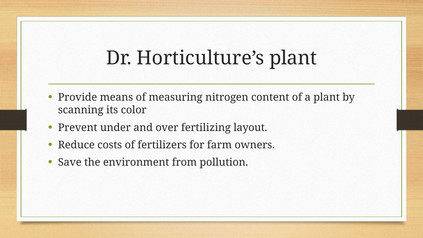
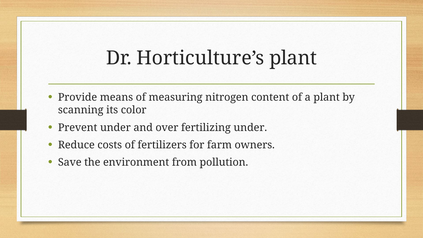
fertilizing layout: layout -> under
